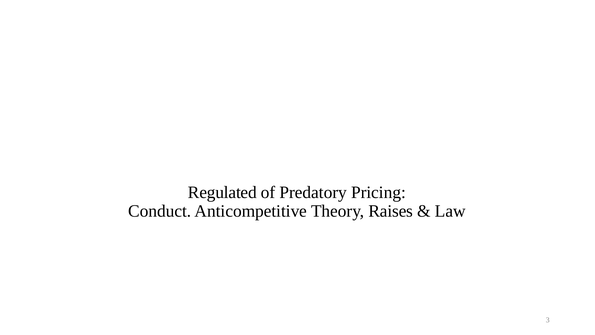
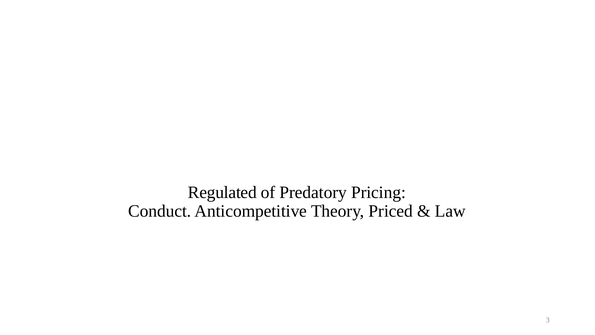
Raises: Raises -> Priced
